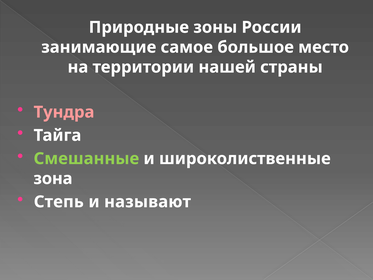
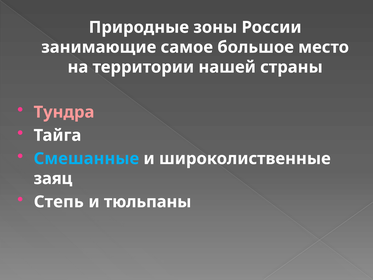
Смешанные colour: light green -> light blue
зона: зона -> заяц
называют: называют -> тюльпаны
